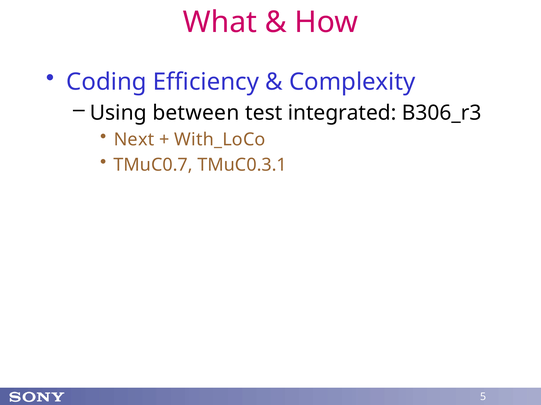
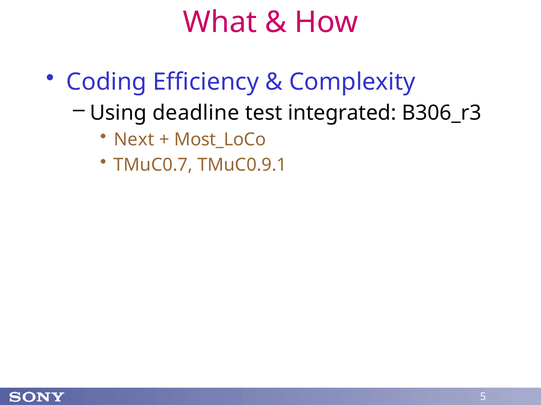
between: between -> deadline
With_LoCo: With_LoCo -> Most_LoCo
TMuC0.3.1: TMuC0.3.1 -> TMuC0.9.1
